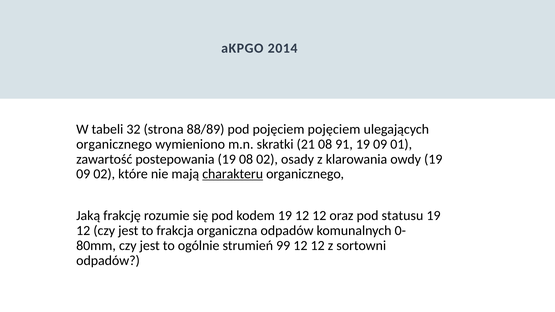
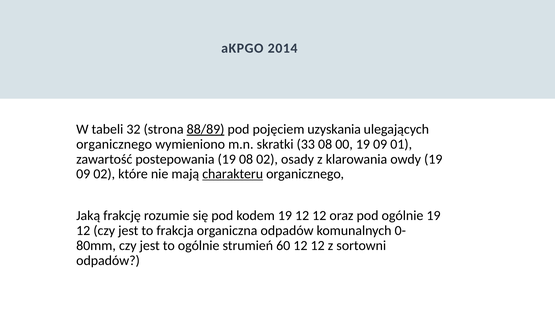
88/89 underline: none -> present
pojęciem pojęciem: pojęciem -> uzyskania
21: 21 -> 33
91: 91 -> 00
pod statusu: statusu -> ogólnie
99: 99 -> 60
